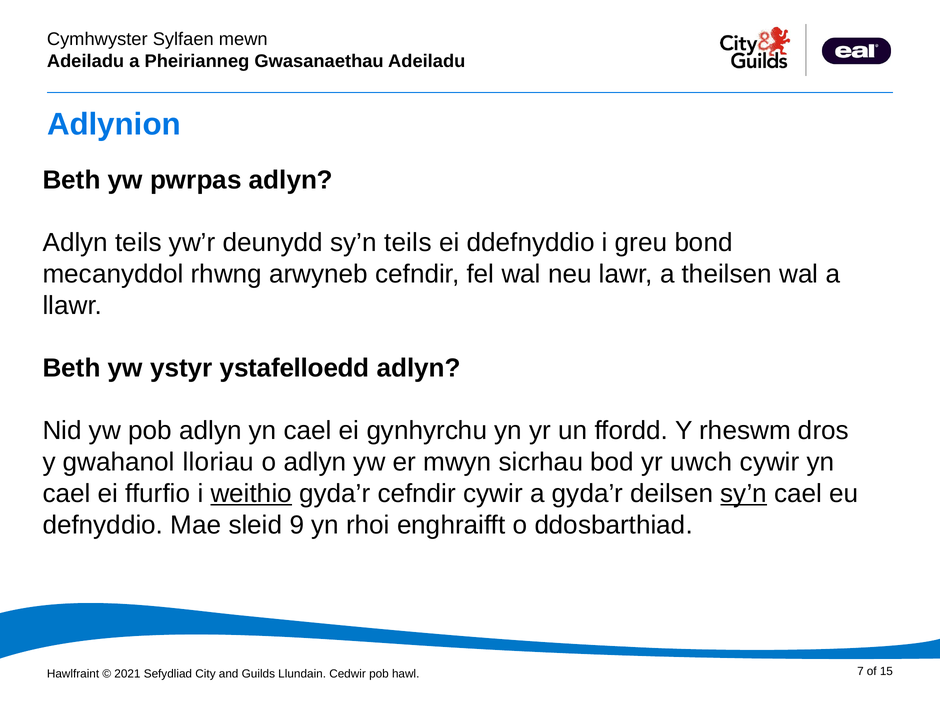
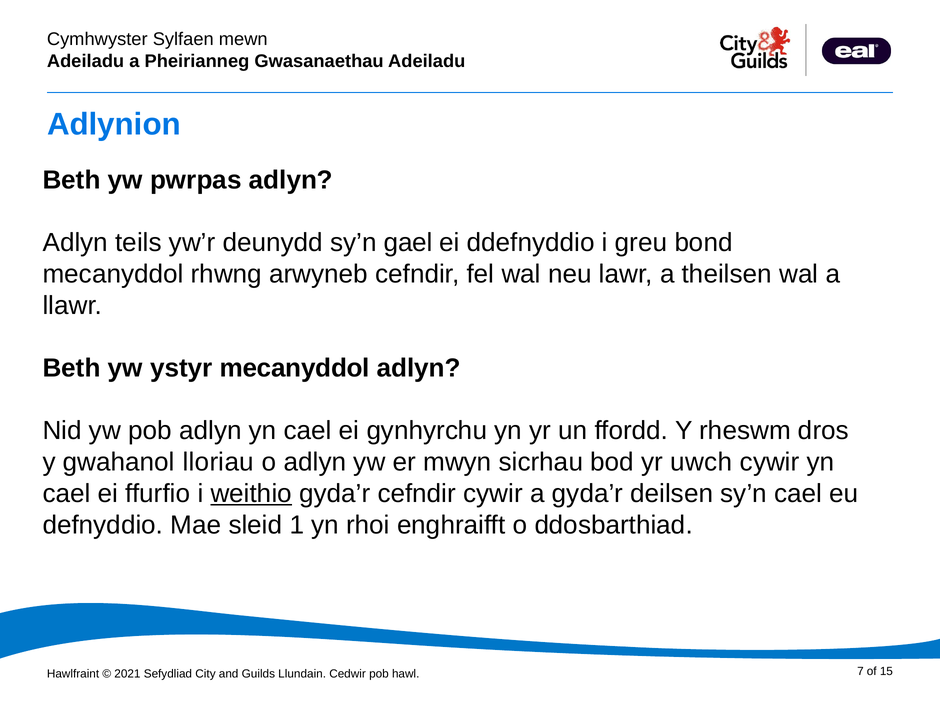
sy’n teils: teils -> gael
ystyr ystafelloedd: ystafelloedd -> mecanyddol
sy’n at (744, 494) underline: present -> none
9: 9 -> 1
